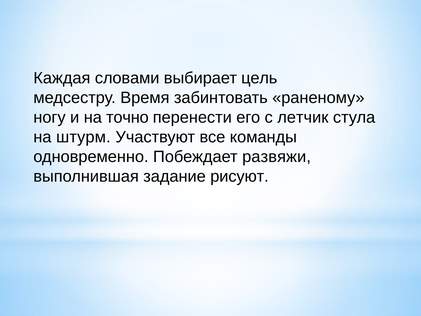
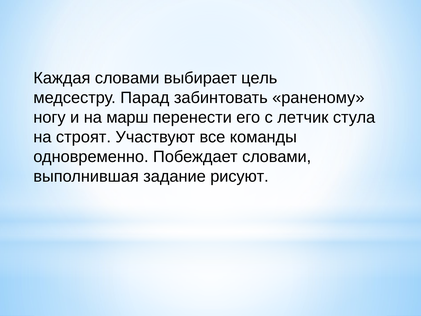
Время: Время -> Парад
точно: точно -> марш
штурм: штурм -> строят
Побеждает развяжи: развяжи -> словами
